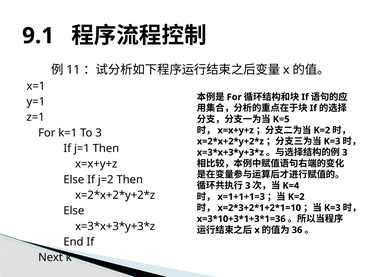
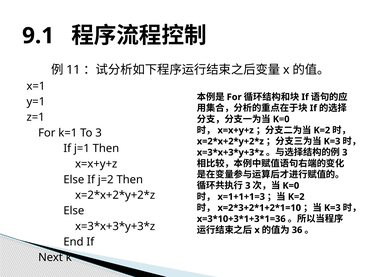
K=5 at (281, 119): K=5 -> K=0
K=4 at (291, 186): K=4 -> K=0
